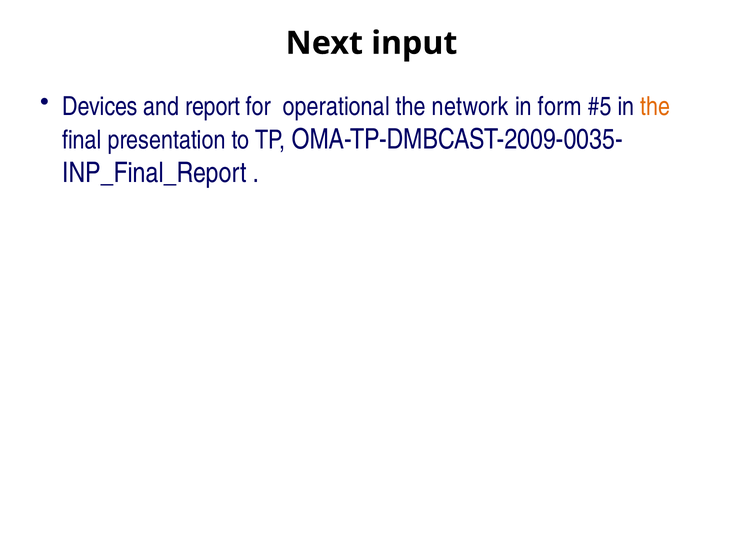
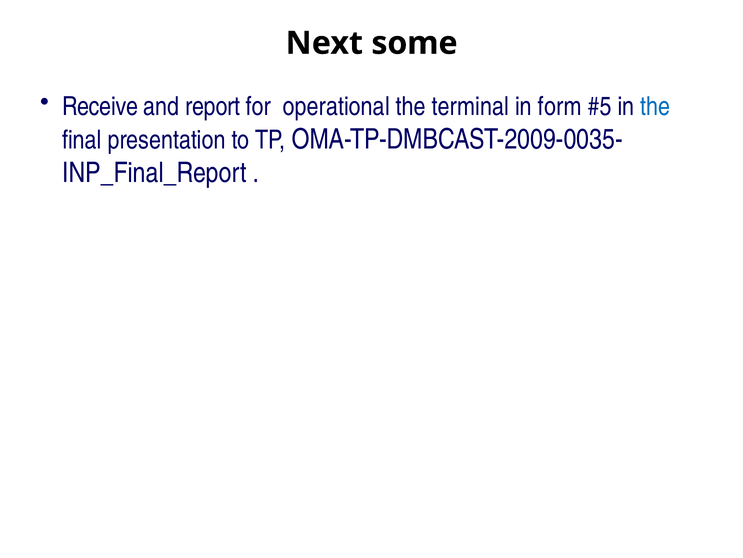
input: input -> some
Devices: Devices -> Receive
network: network -> terminal
the at (655, 106) colour: orange -> blue
